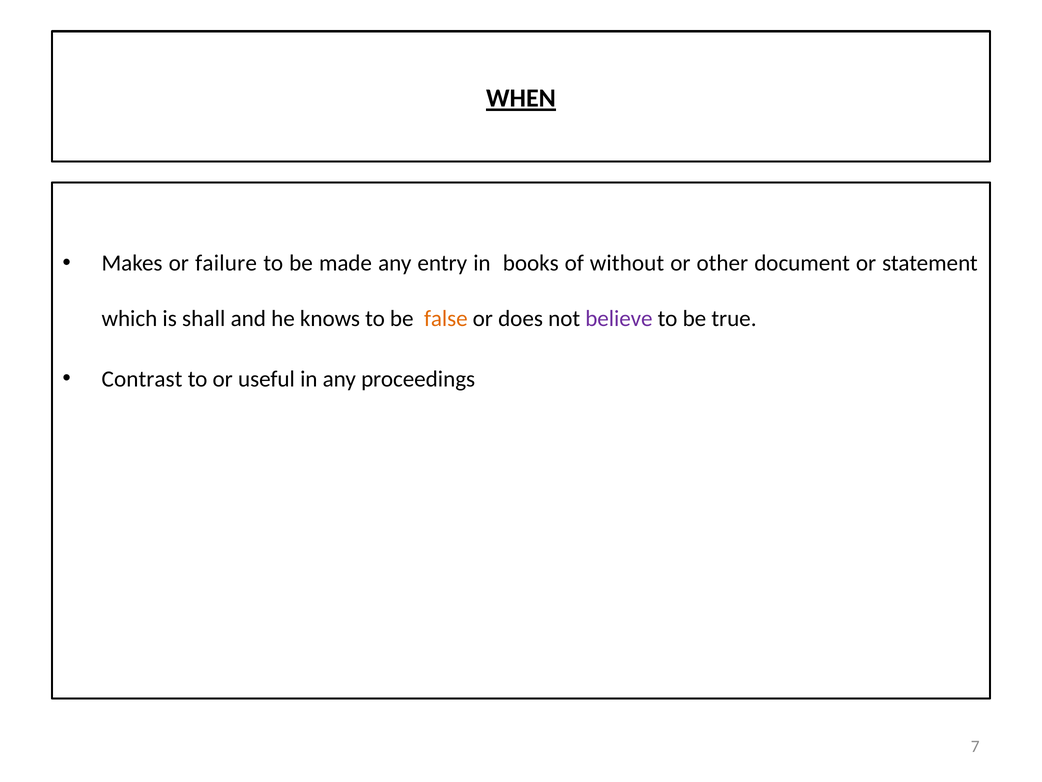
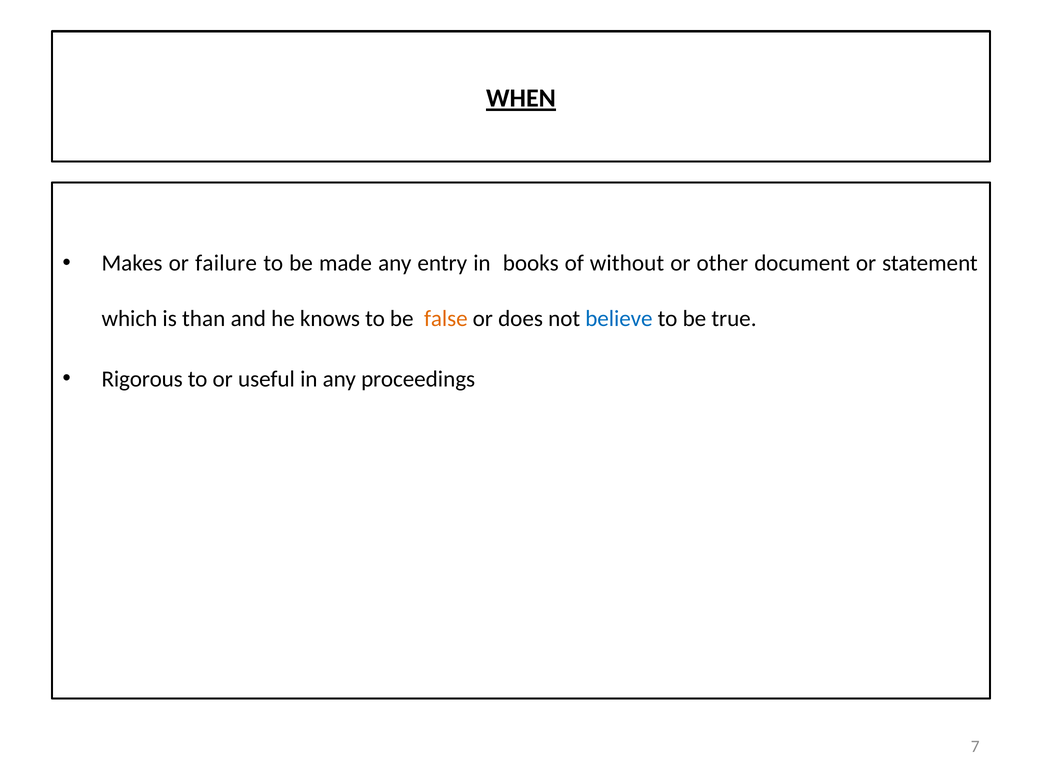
shall: shall -> than
believe colour: purple -> blue
Contrast: Contrast -> Rigorous
